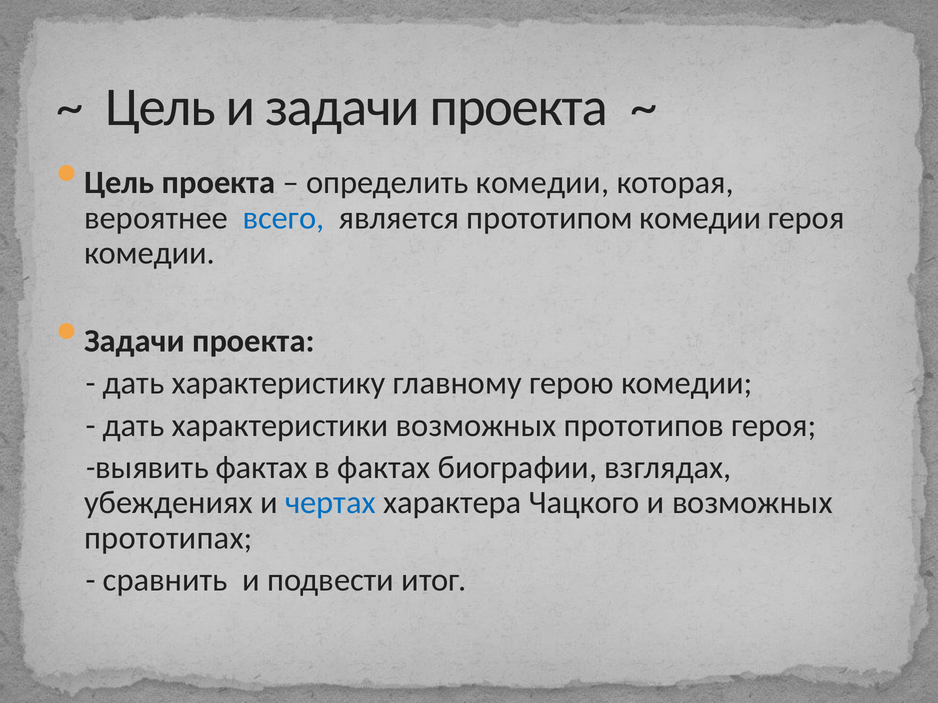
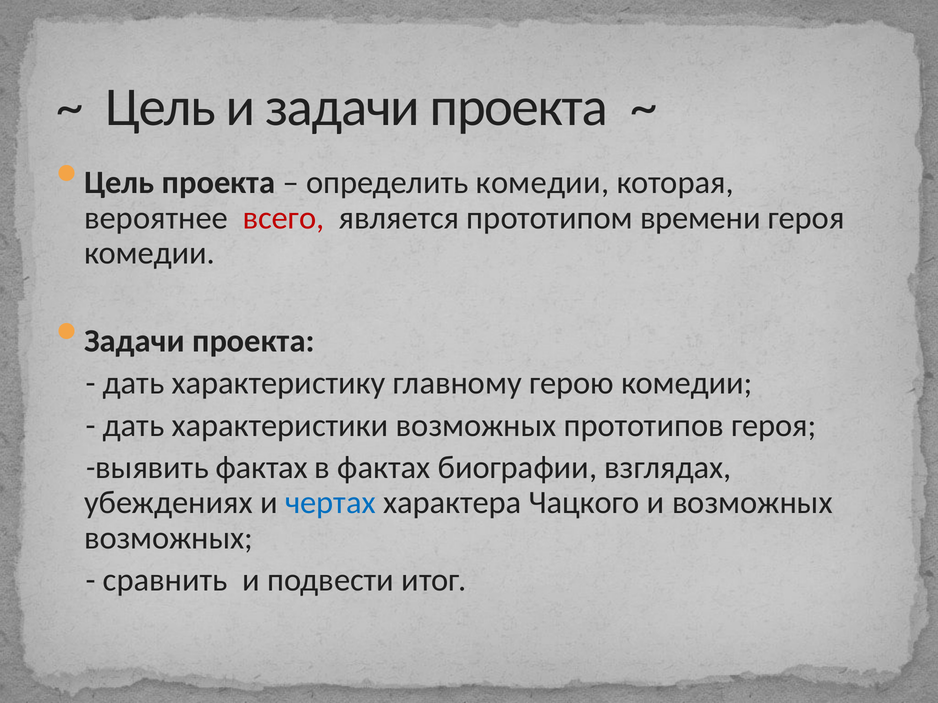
всего colour: blue -> red
прототипом комедии: комедии -> времени
прототипах at (168, 538): прототипах -> возможных
